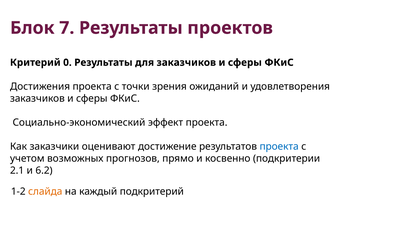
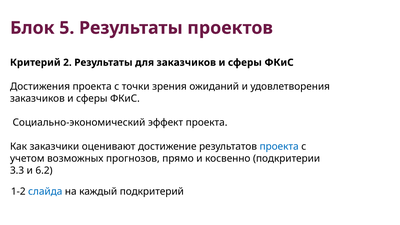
7: 7 -> 5
0: 0 -> 2
2.1: 2.1 -> 3.3
слайда colour: orange -> blue
